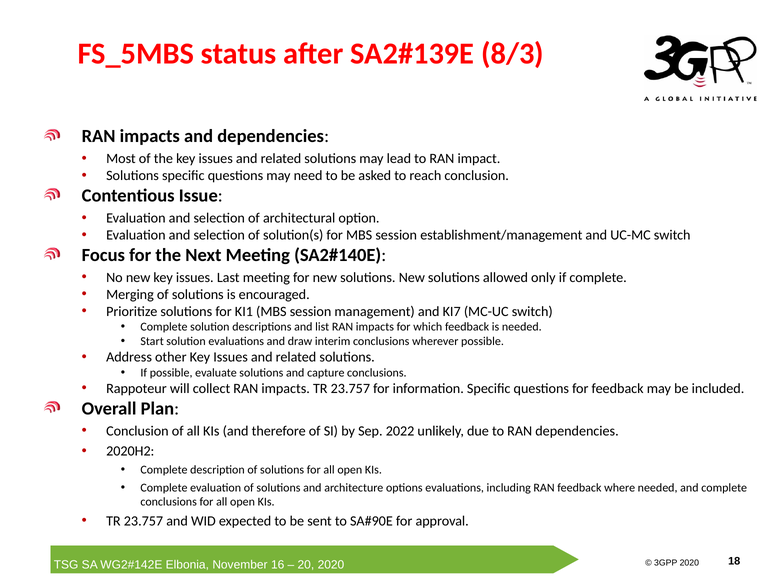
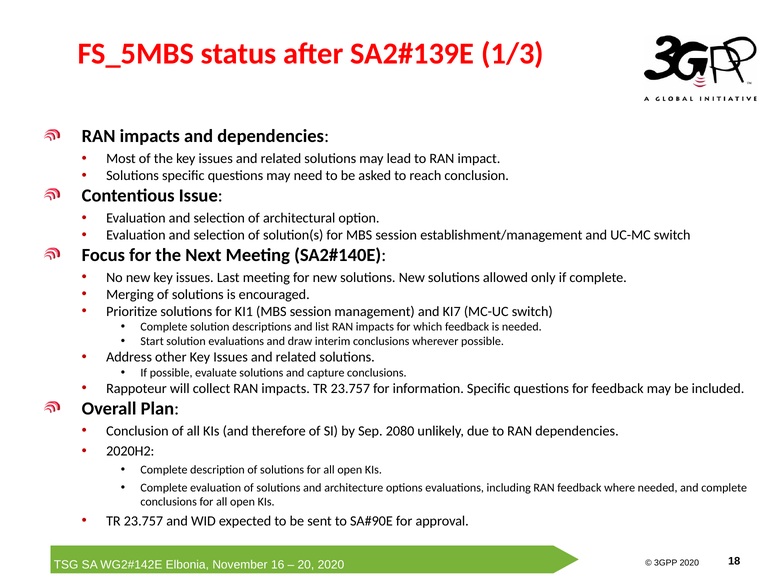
8/3: 8/3 -> 1/3
2022: 2022 -> 2080
